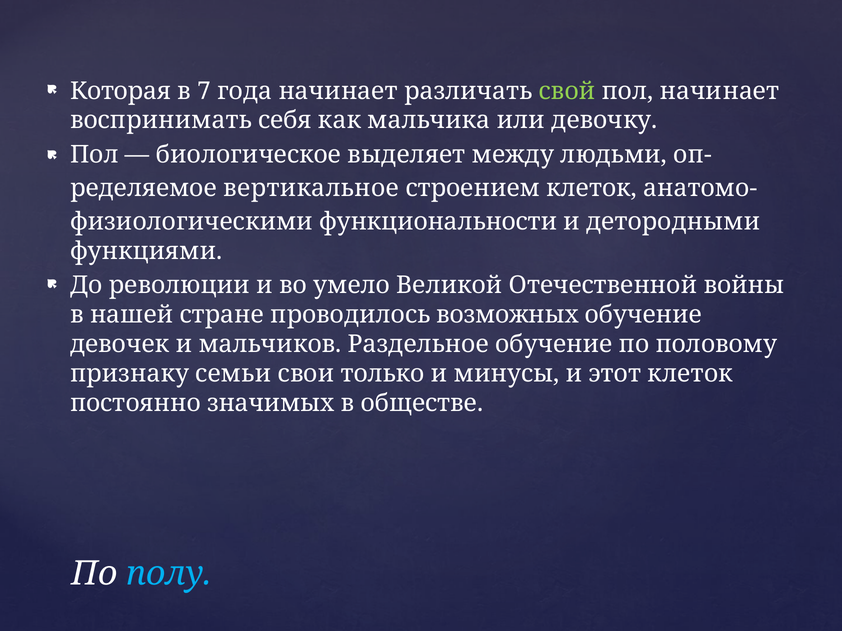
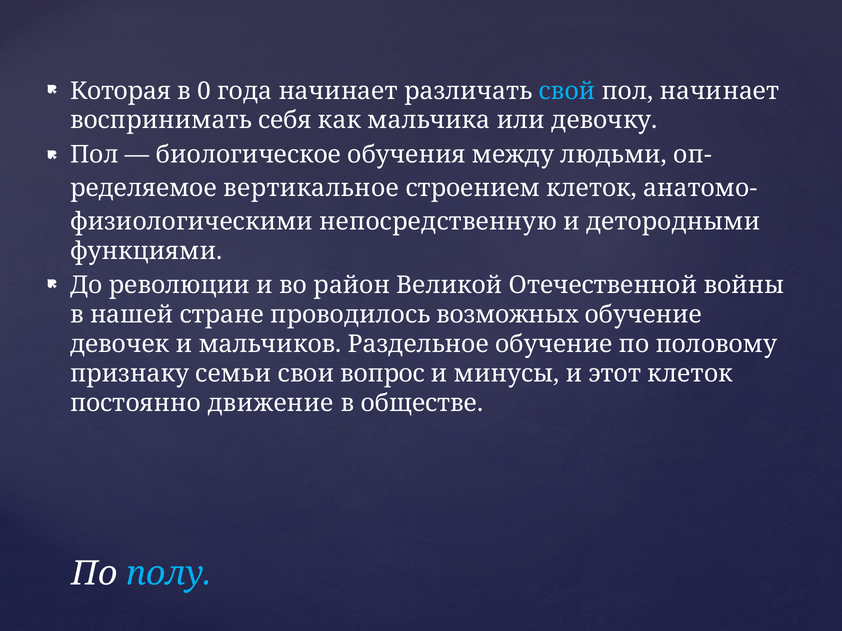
7: 7 -> 0
свой colour: light green -> light blue
выделяет: выделяет -> обучения
функциональности: функциональности -> непосредственную
умело: умело -> район
только: только -> вопрос
значимых: значимых -> движение
